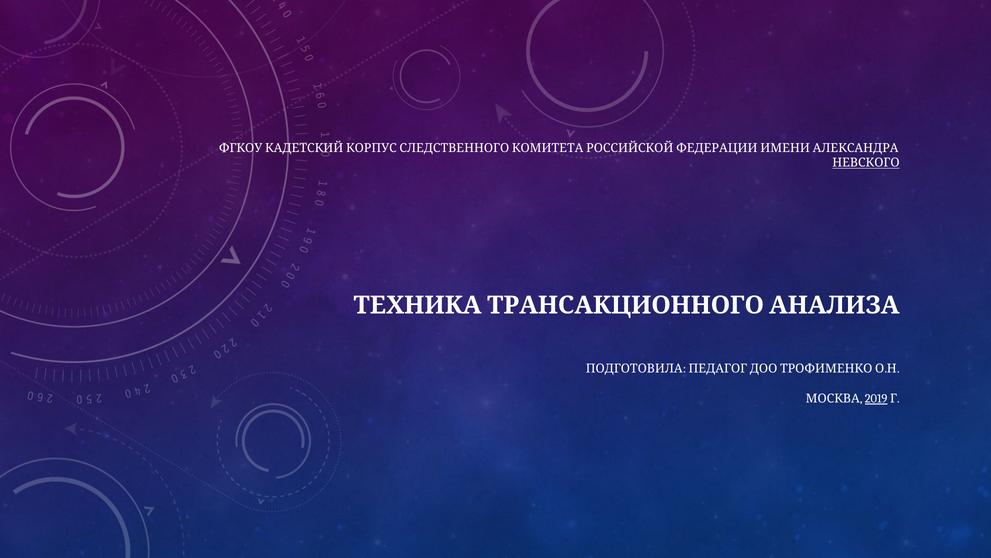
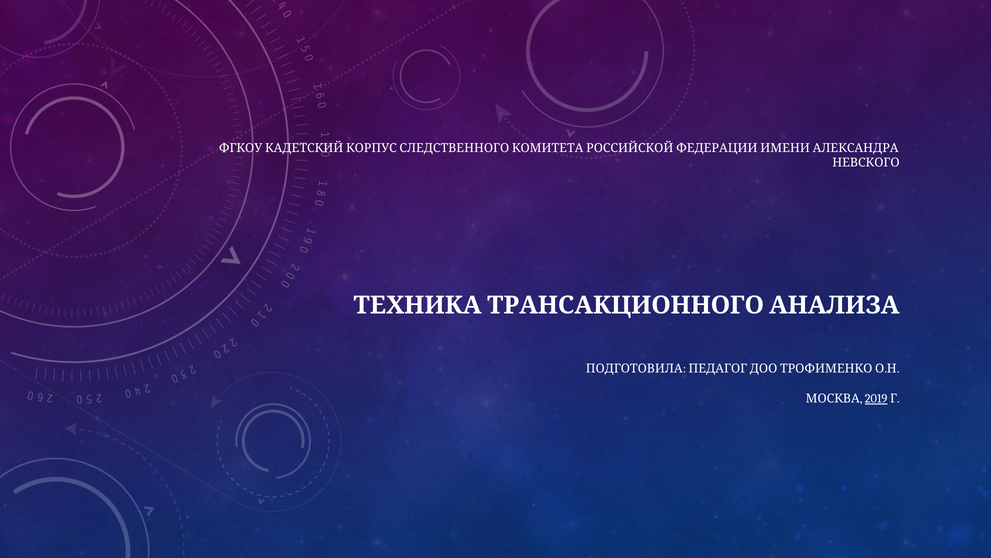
НЕВСКОГО underline: present -> none
